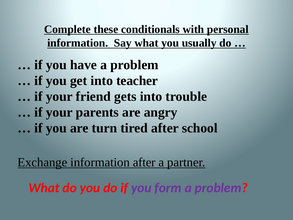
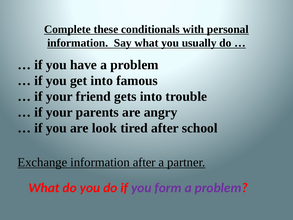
teacher: teacher -> famous
turn: turn -> look
